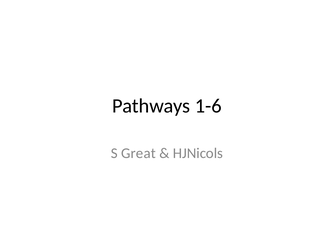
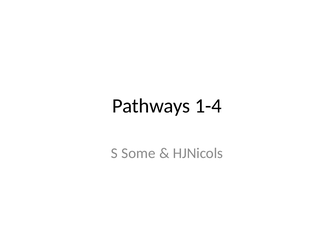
1-6: 1-6 -> 1-4
Great: Great -> Some
